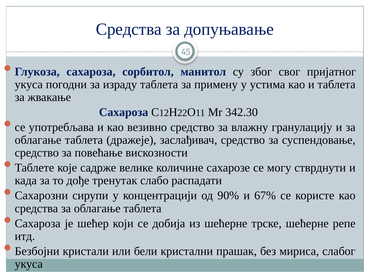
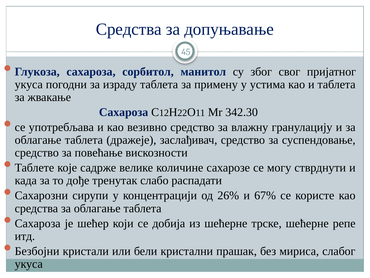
90%: 90% -> 26%
